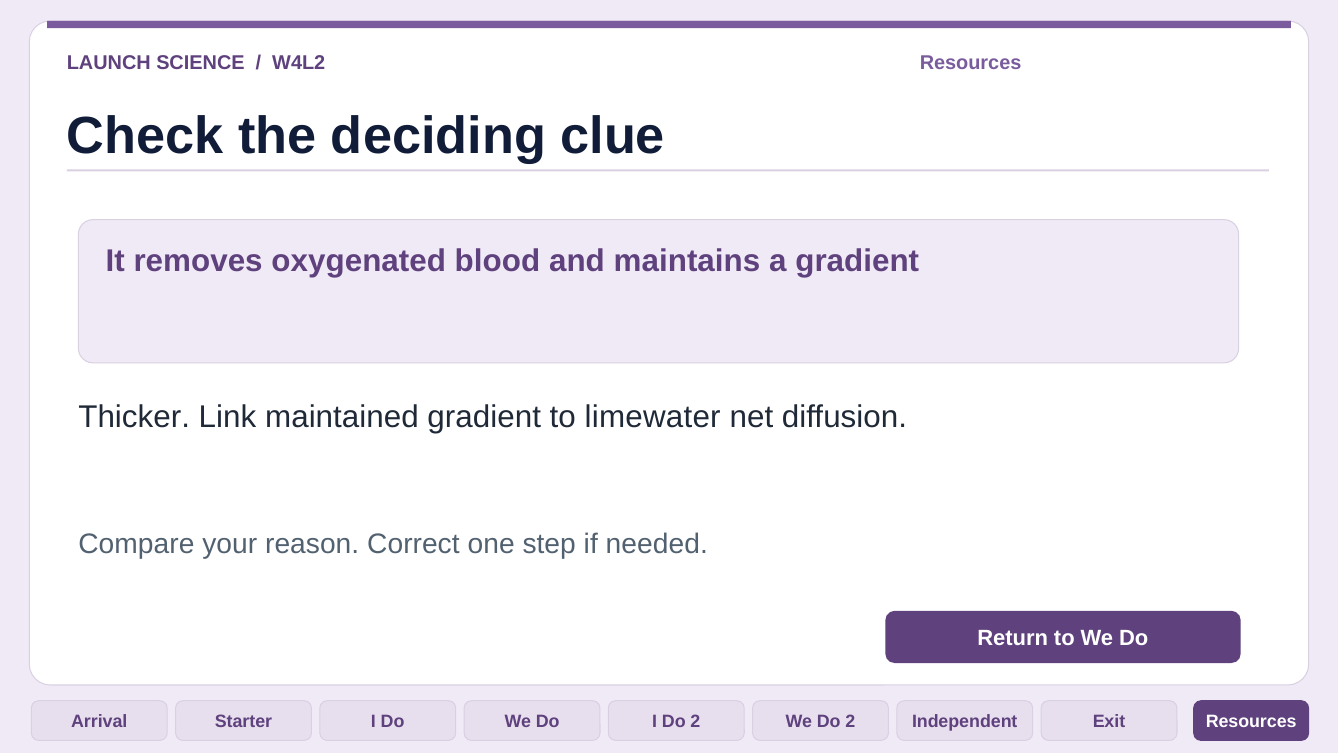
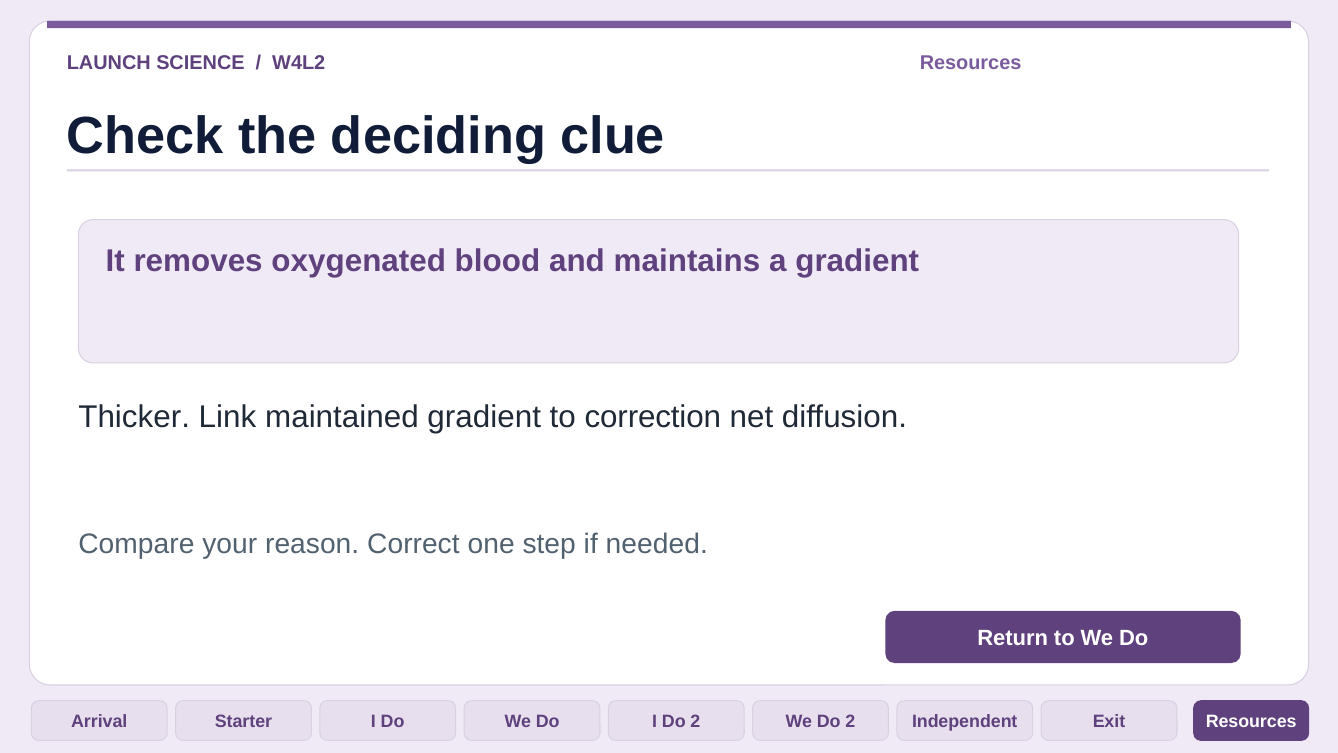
limewater: limewater -> correction
